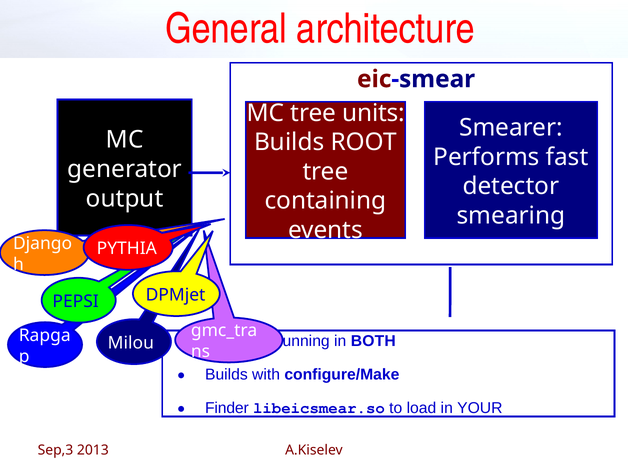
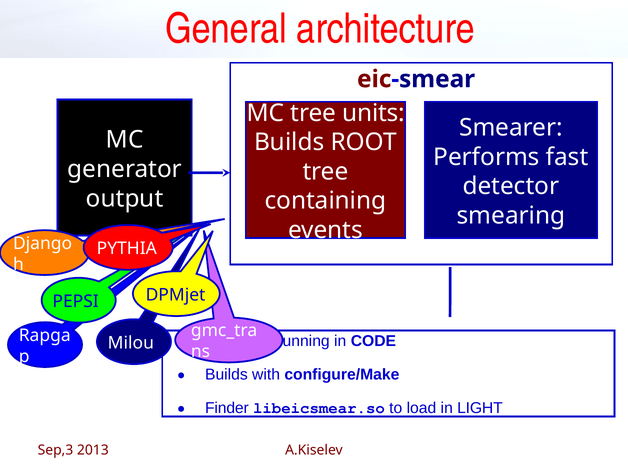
in BOTH: BOTH -> CODE
YOUR: YOUR -> LIGHT
